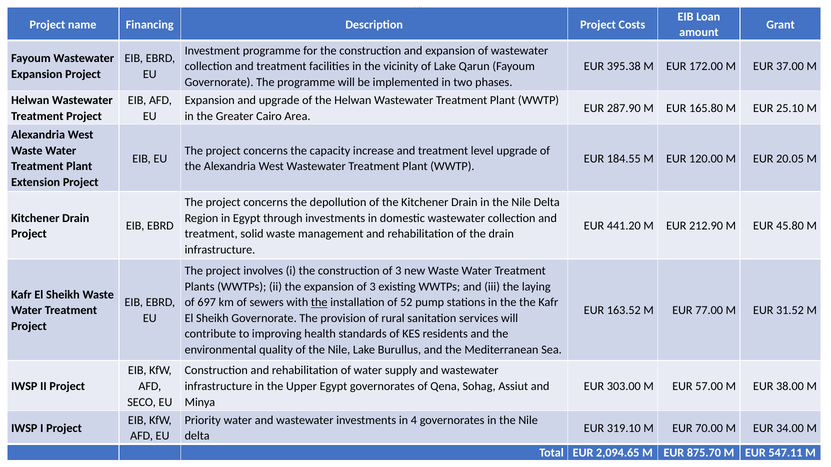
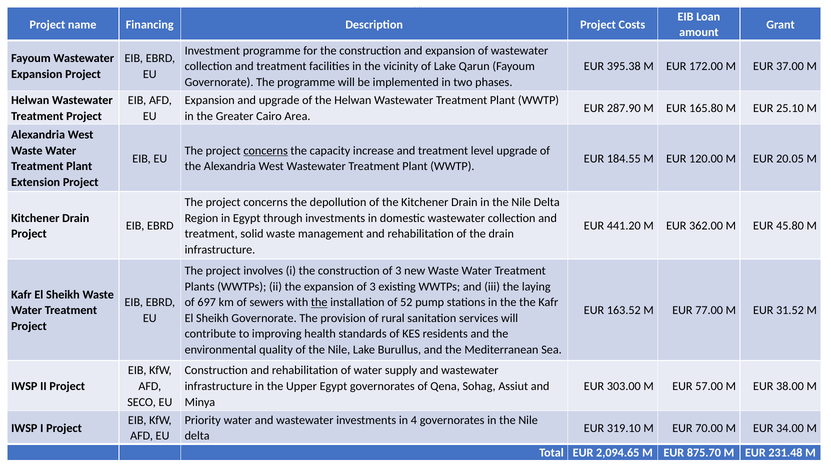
concerns at (266, 151) underline: none -> present
212.90: 212.90 -> 362.00
547.11: 547.11 -> 231.48
